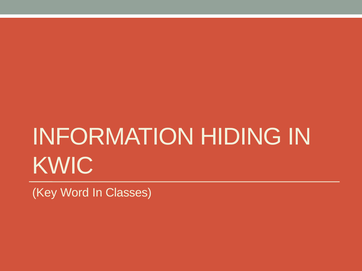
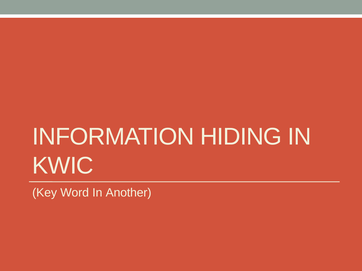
Classes: Classes -> Another
